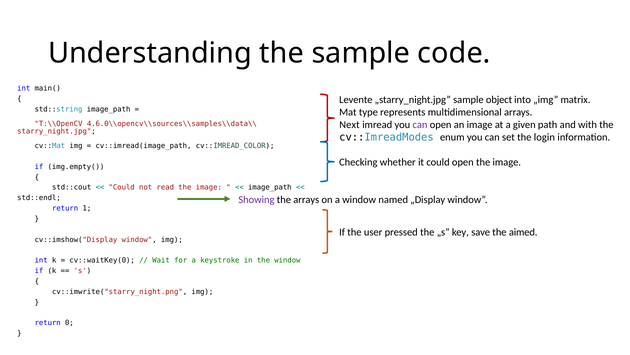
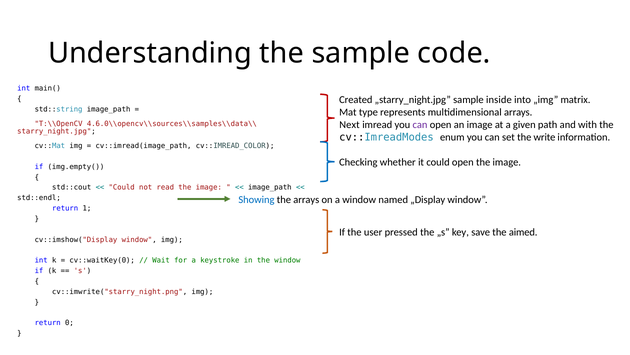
Levente: Levente -> Created
object: object -> inside
login: login -> write
Showing colour: purple -> blue
